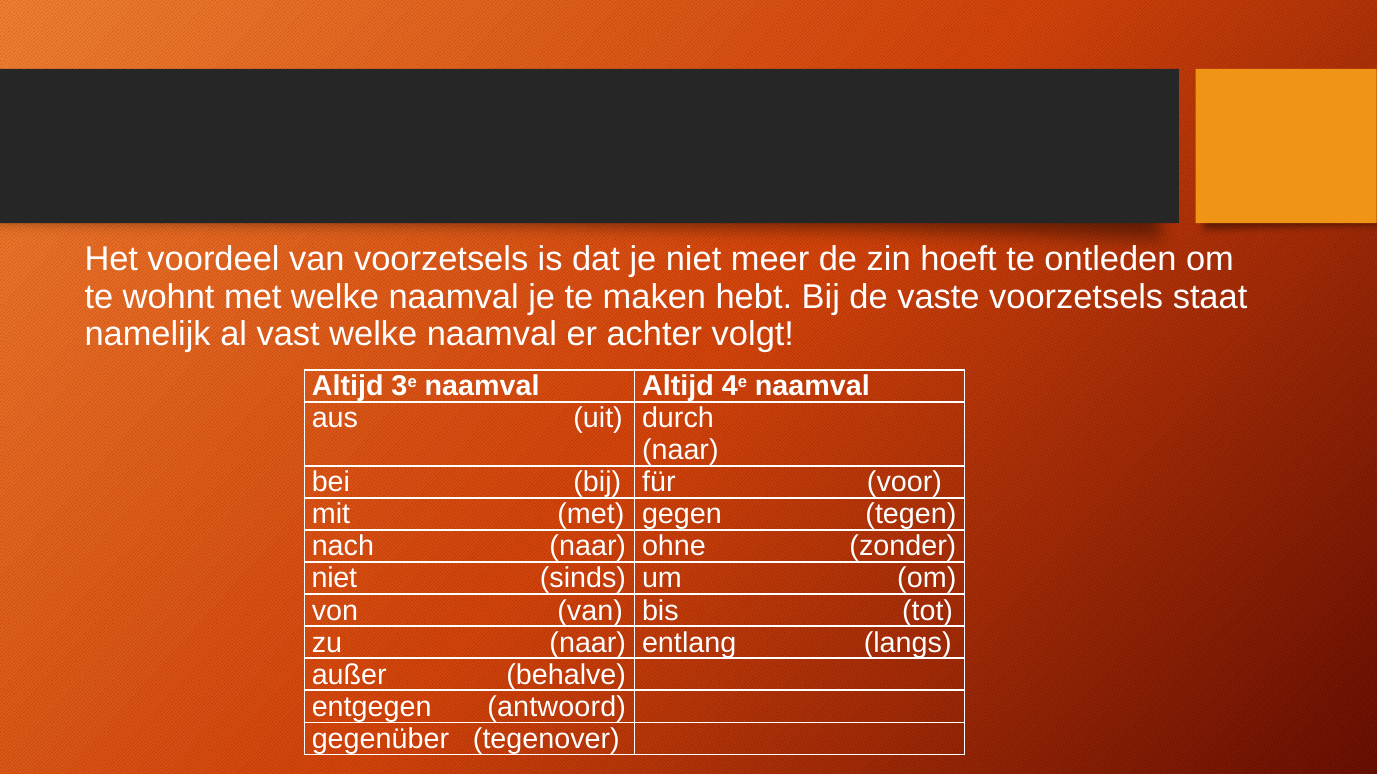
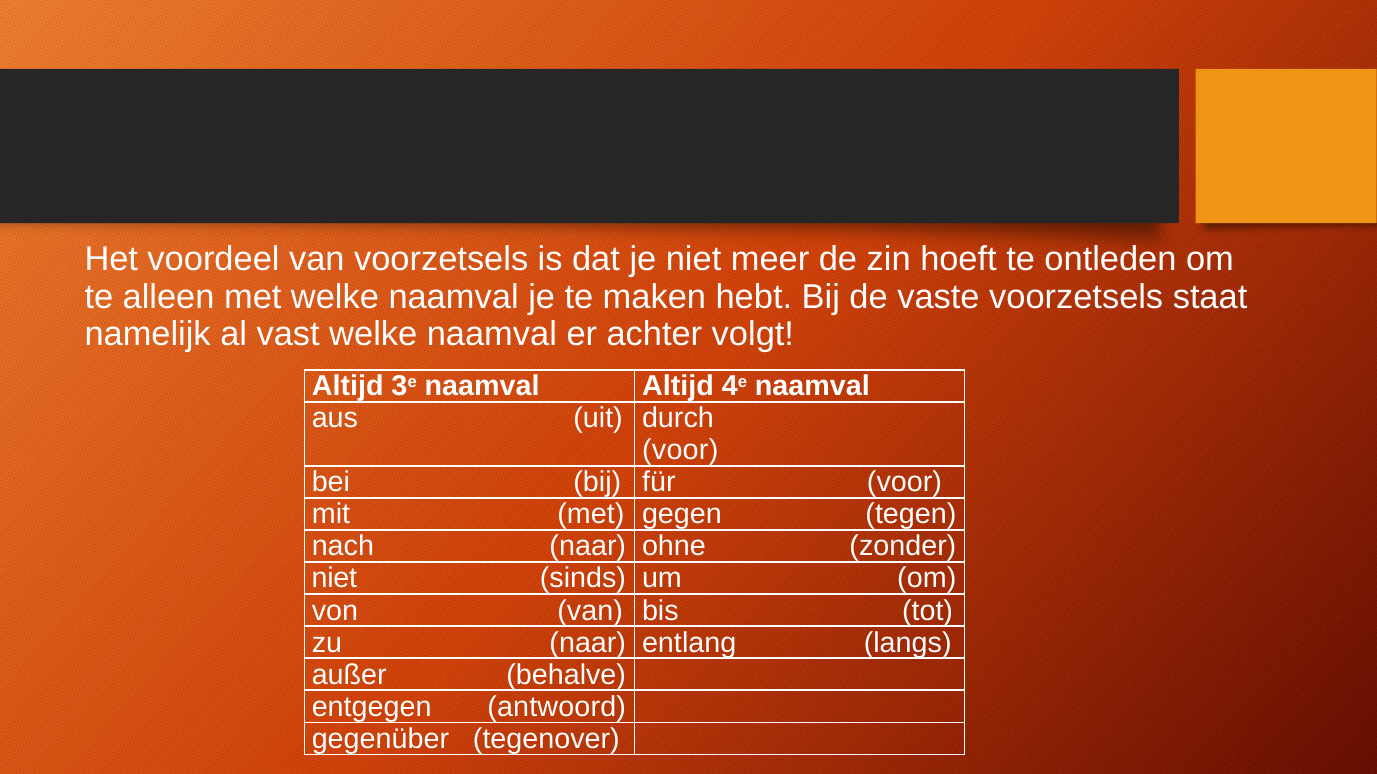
wohnt: wohnt -> alleen
naar at (680, 451): naar -> voor
